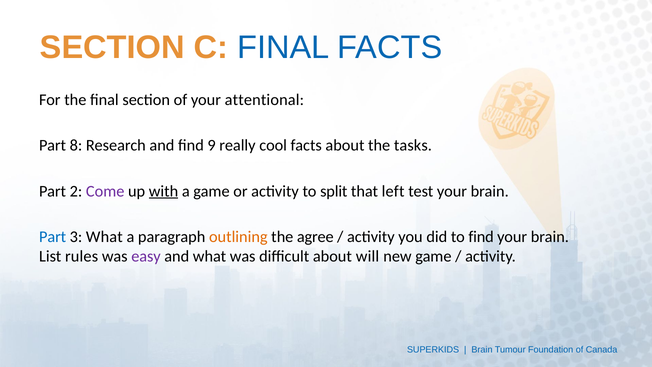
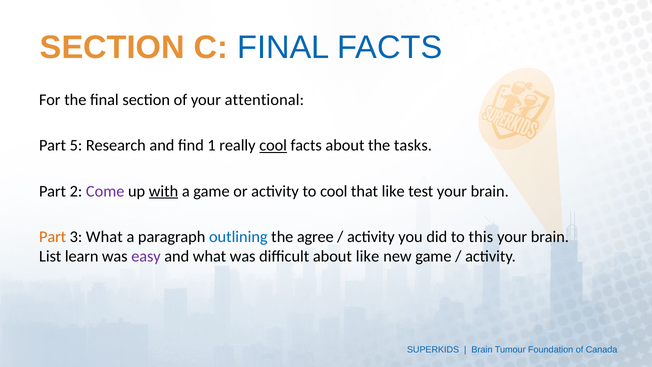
8: 8 -> 5
9: 9 -> 1
cool at (273, 145) underline: none -> present
to split: split -> cool
that left: left -> like
Part at (53, 237) colour: blue -> orange
outlining colour: orange -> blue
to find: find -> this
rules: rules -> learn
about will: will -> like
